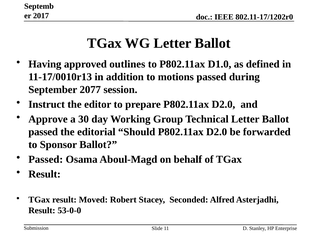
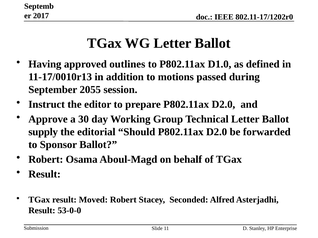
2077: 2077 -> 2055
passed at (43, 132): passed -> supply
Passed at (46, 160): Passed -> Robert
